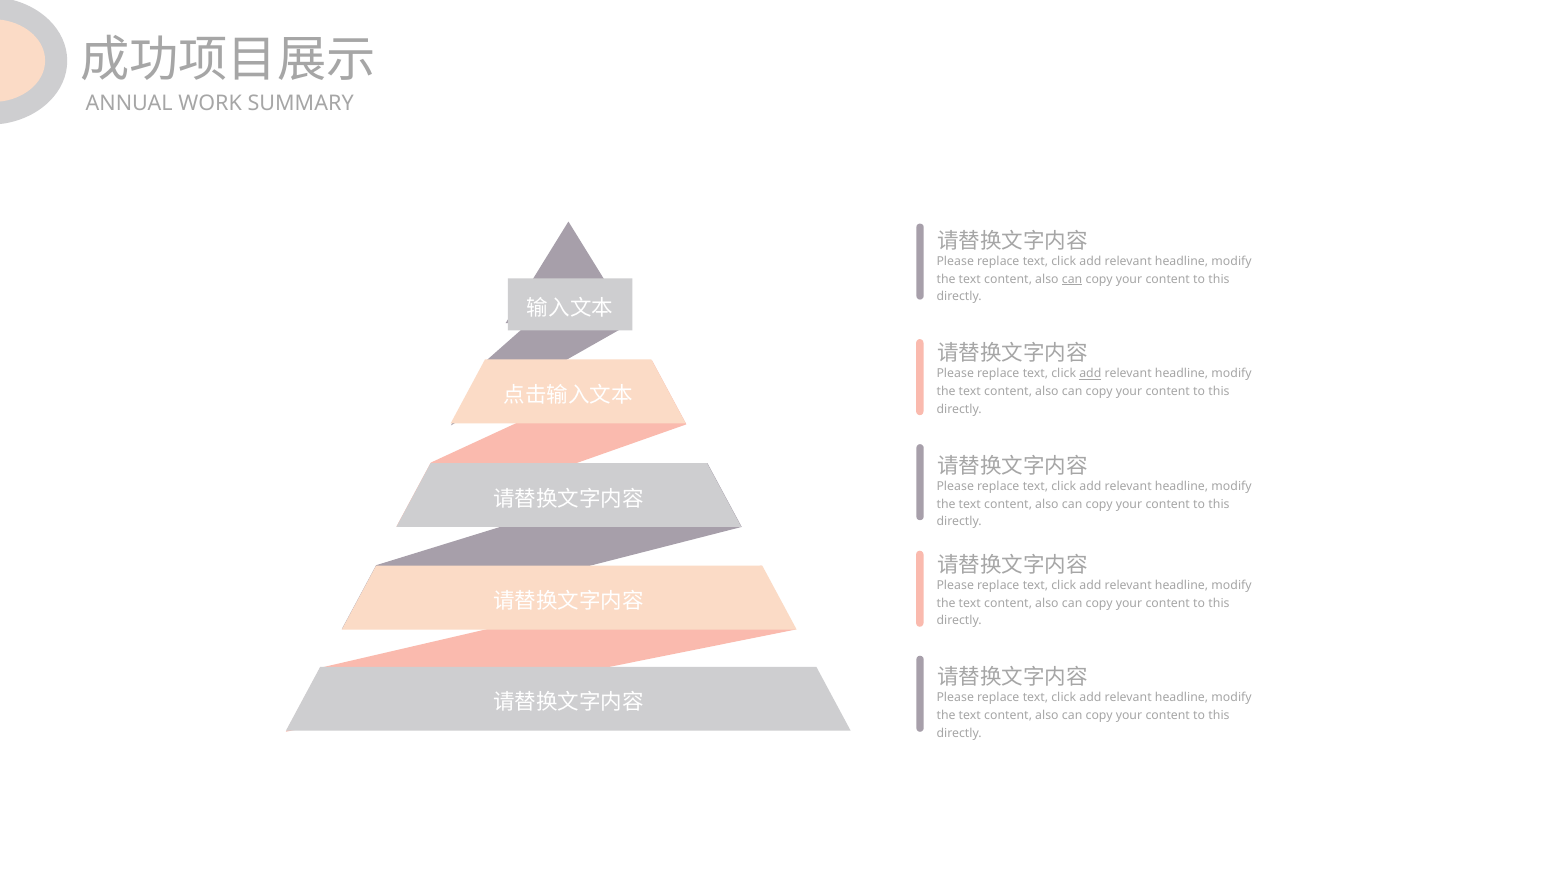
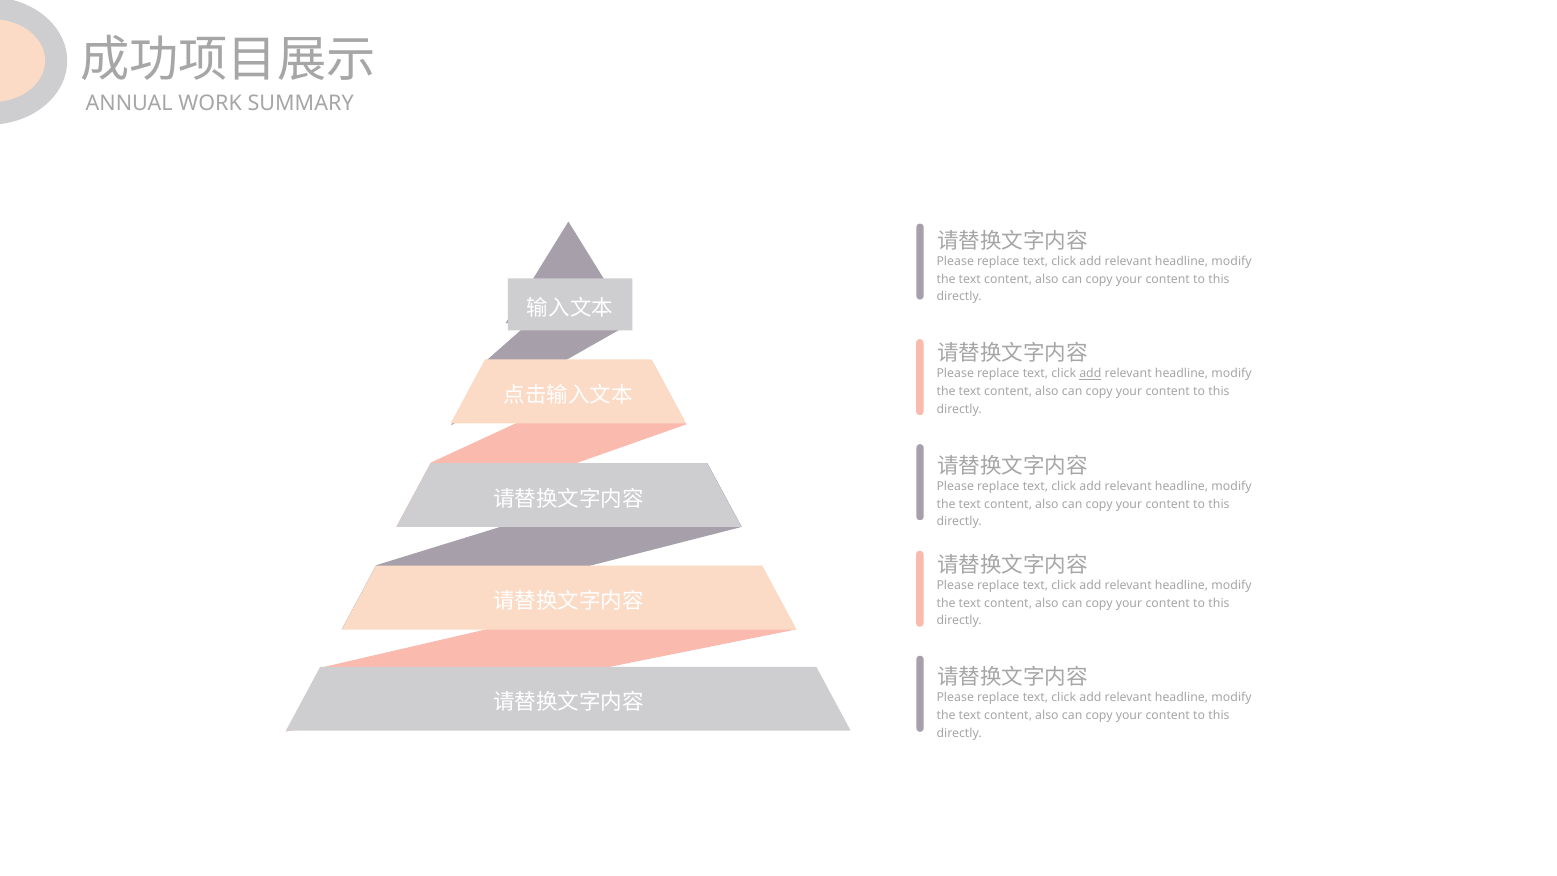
can at (1072, 279) underline: present -> none
